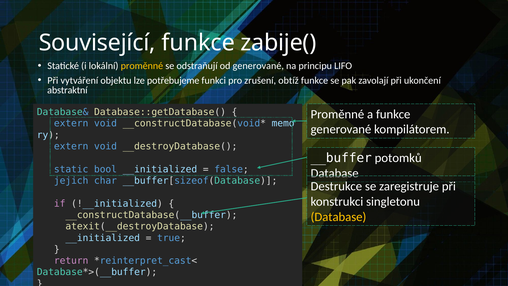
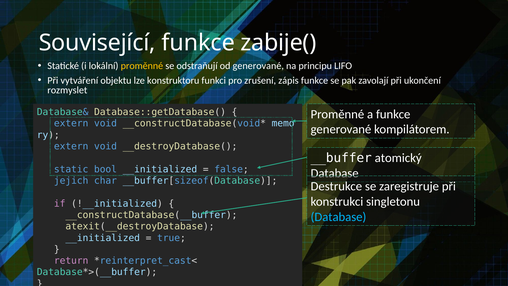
potřebujeme: potřebujeme -> konstruktoru
obtíž: obtíž -> zápis
abstraktní: abstraktní -> rozmyslet
potomků: potomků -> atomický
Database at (339, 217) colour: yellow -> light blue
